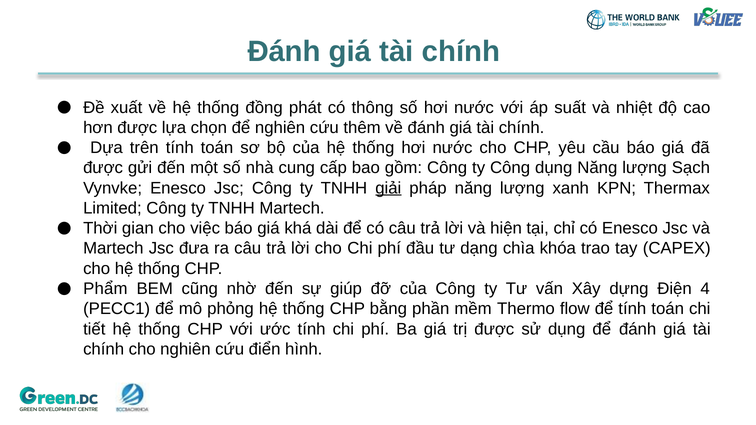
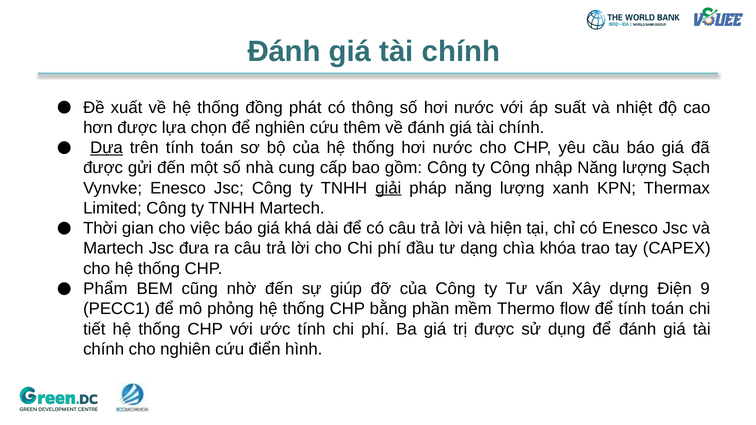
Dựa underline: none -> present
Công dụng: dụng -> nhập
4: 4 -> 9
